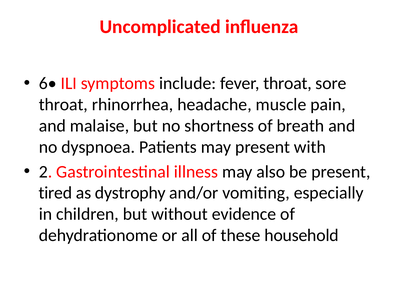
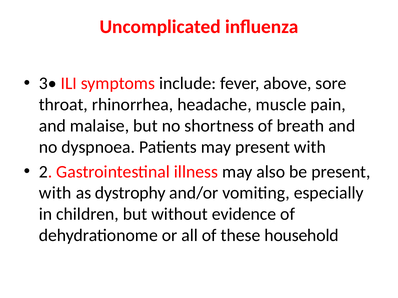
6•: 6• -> 3•
fever throat: throat -> above
tired at (55, 193): tired -> with
